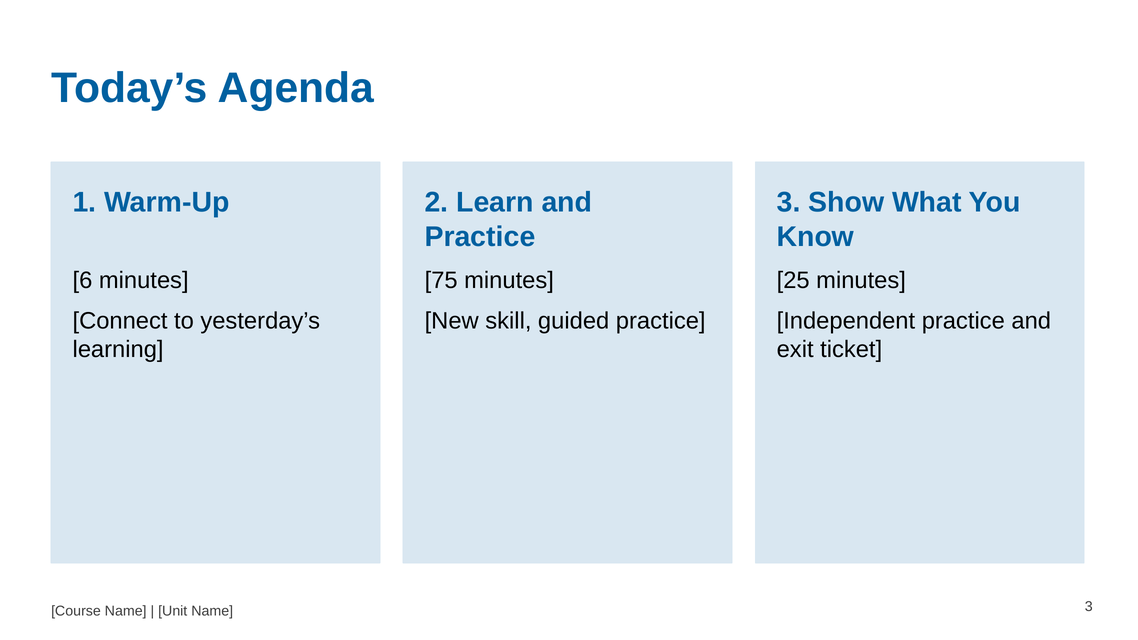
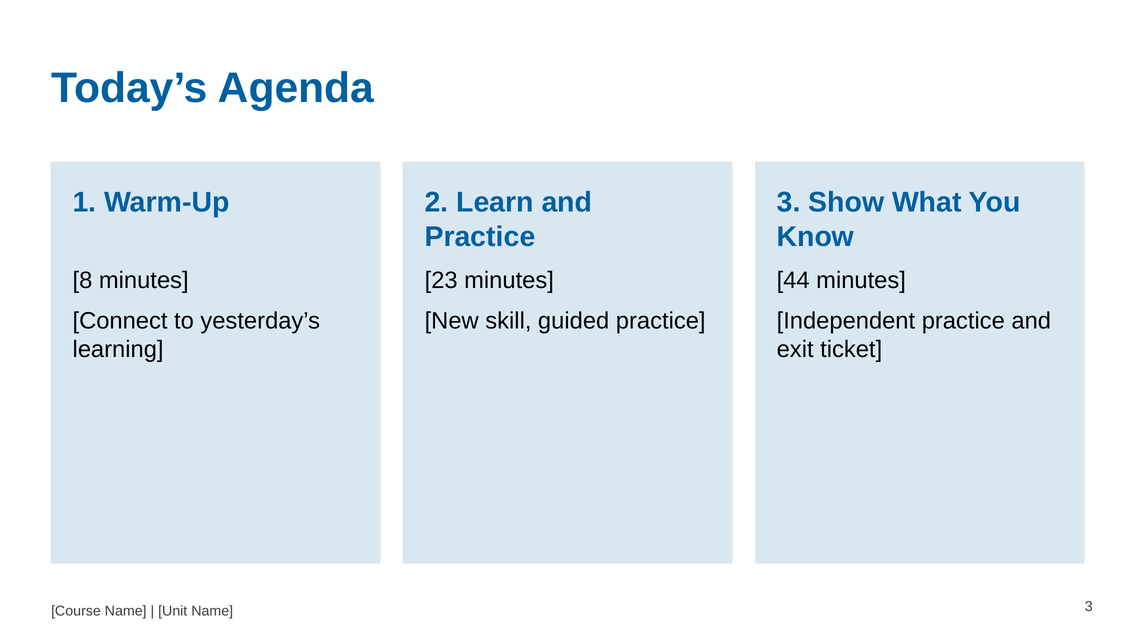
6: 6 -> 8
75: 75 -> 23
25: 25 -> 44
